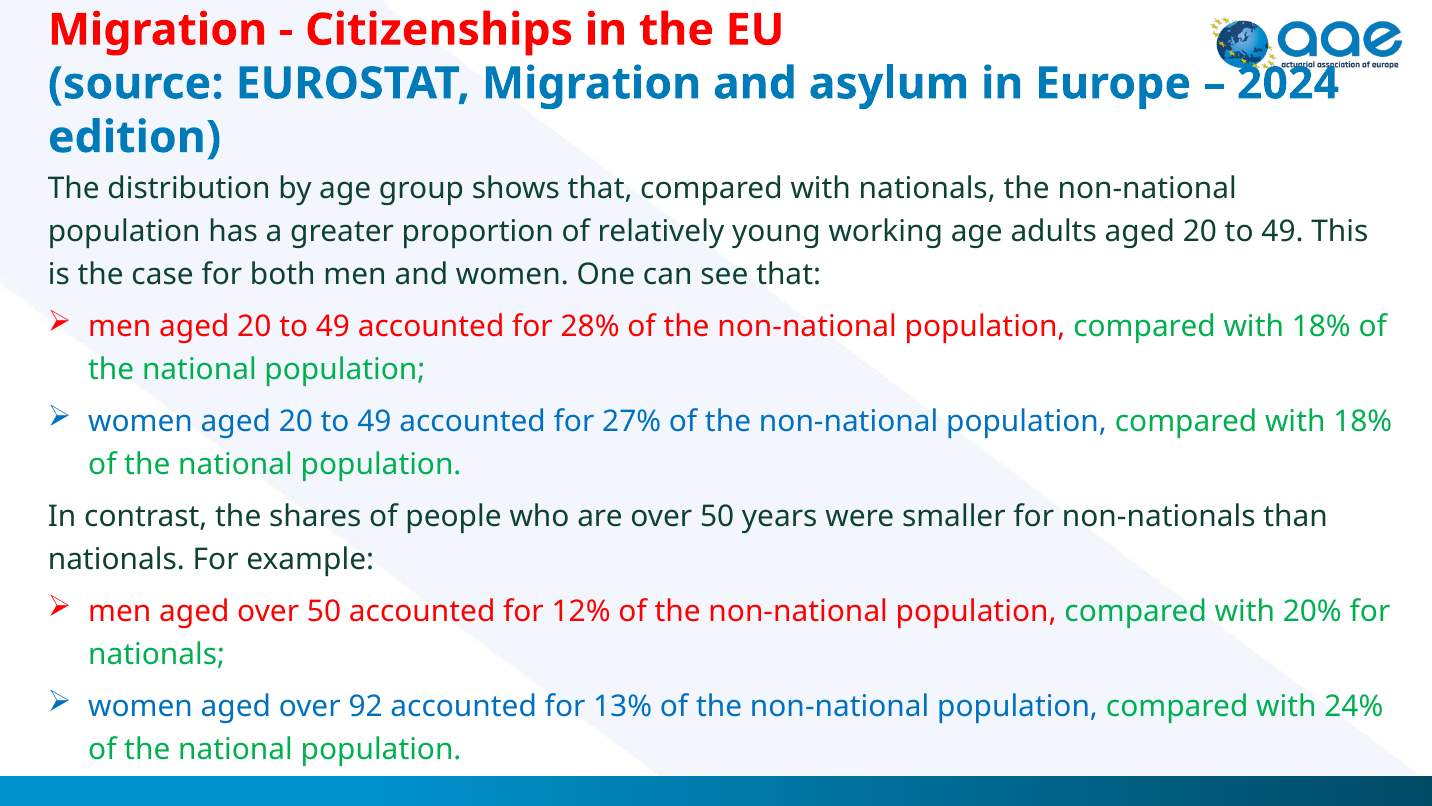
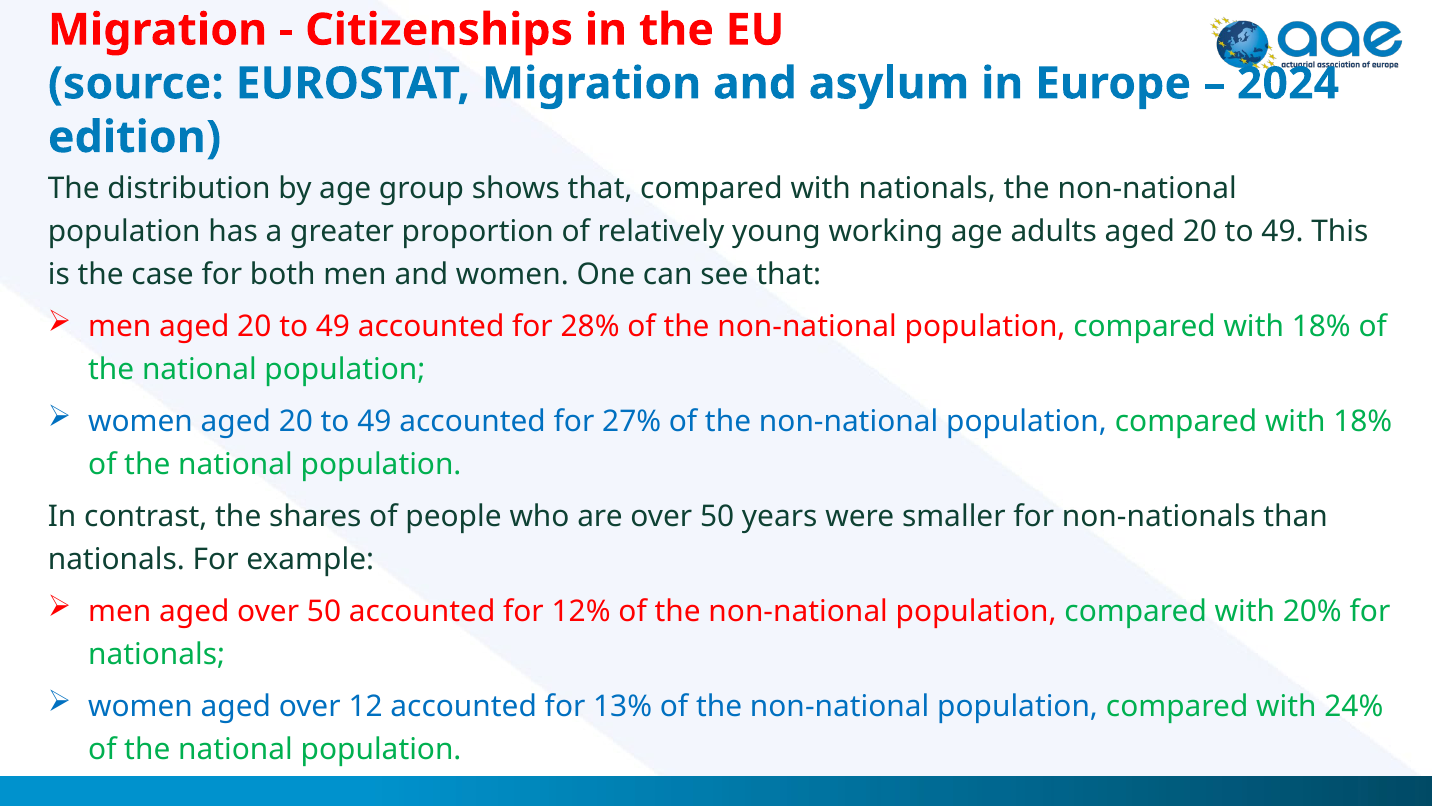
92: 92 -> 12
